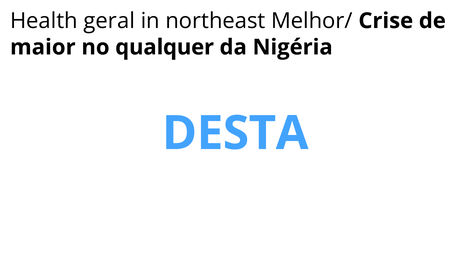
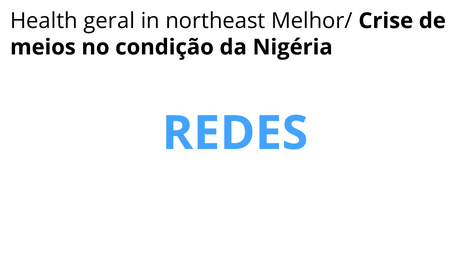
maior: maior -> meios
qualquer: qualquer -> condição
DESTA: DESTA -> REDES
